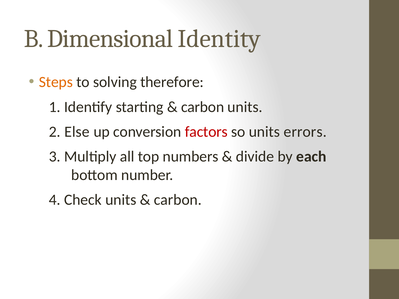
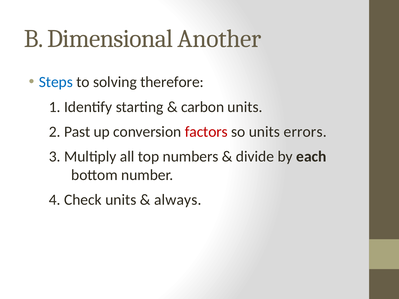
Identity: Identity -> Another
Steps colour: orange -> blue
Else: Else -> Past
carbon at (178, 200): carbon -> always
